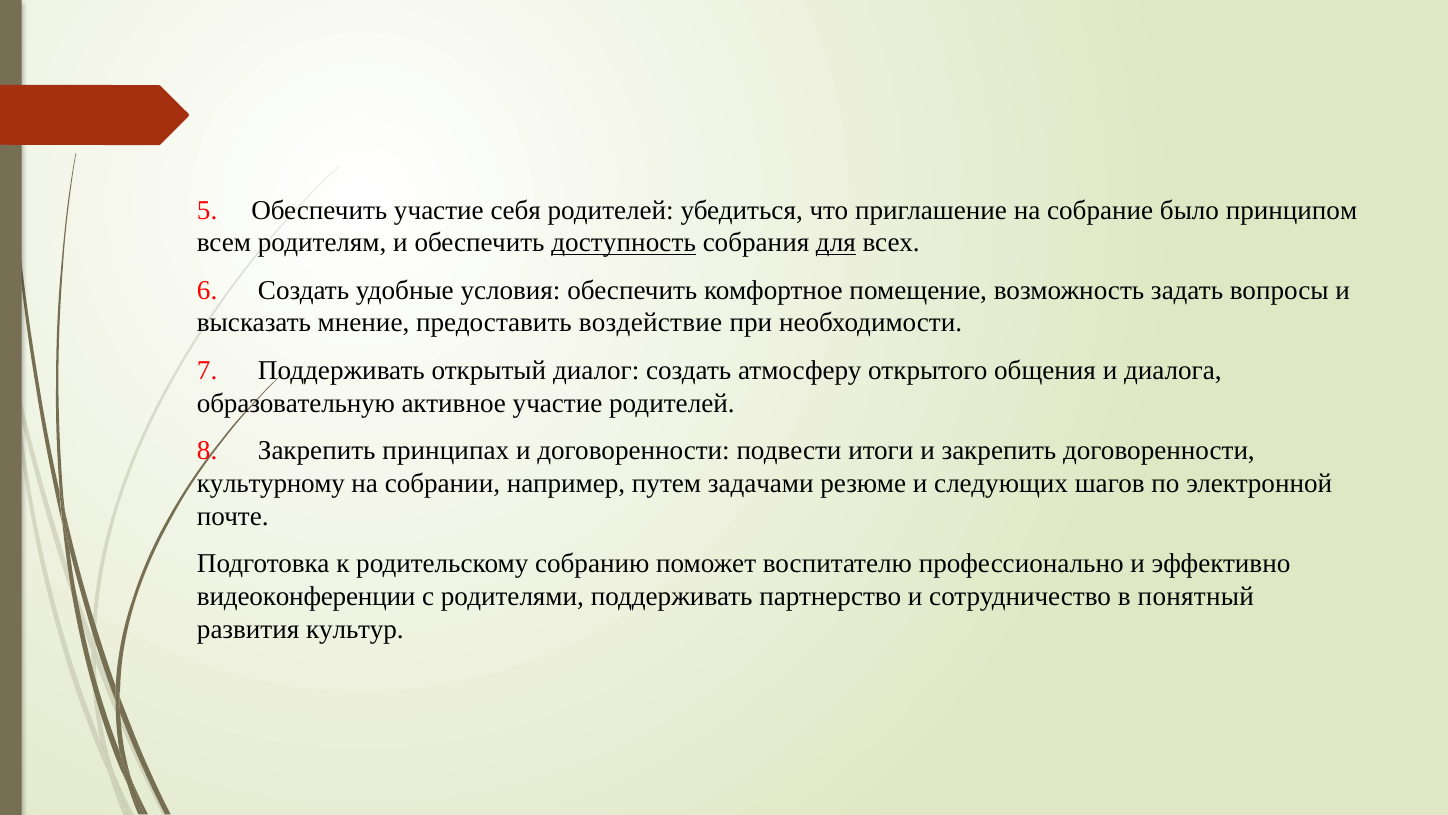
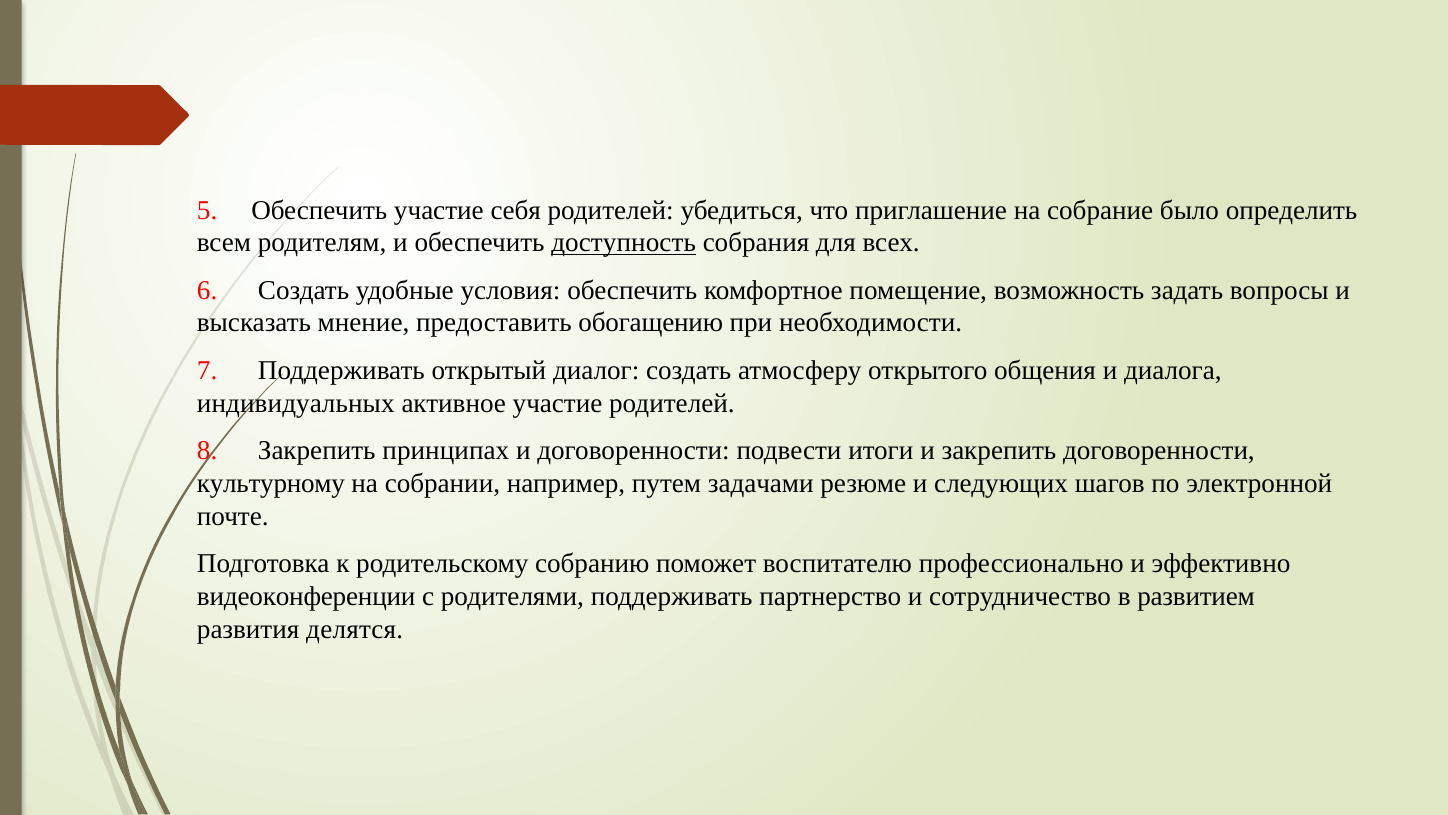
принципом: принципом -> определить
для underline: present -> none
воздействие: воздействие -> обогащению
образовательную: образовательную -> индивидуальных
понятный: понятный -> развитием
культур: культур -> делятся
